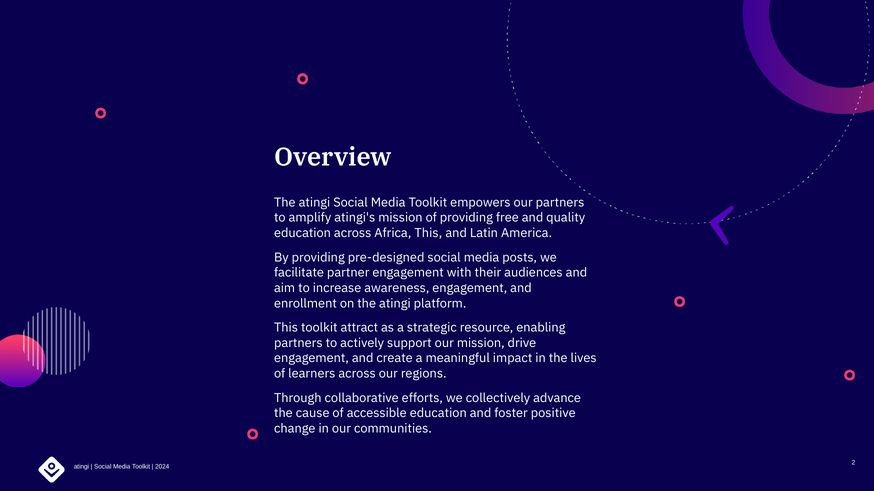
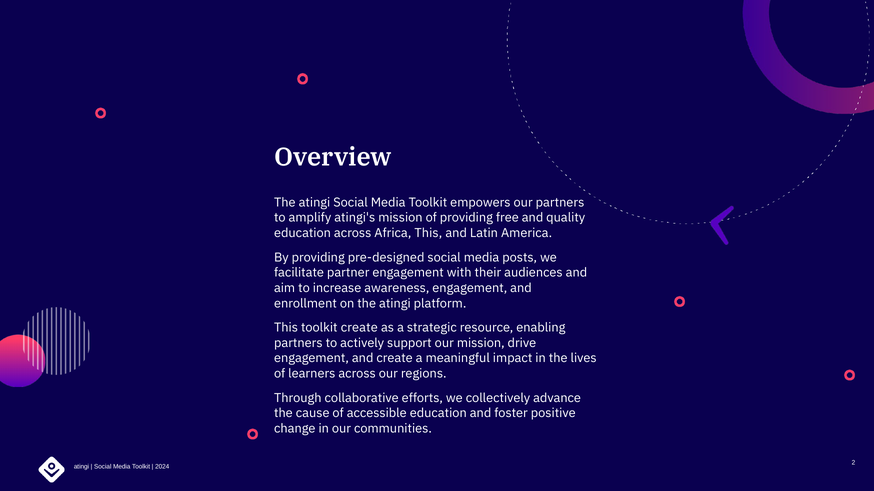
toolkit attract: attract -> create
